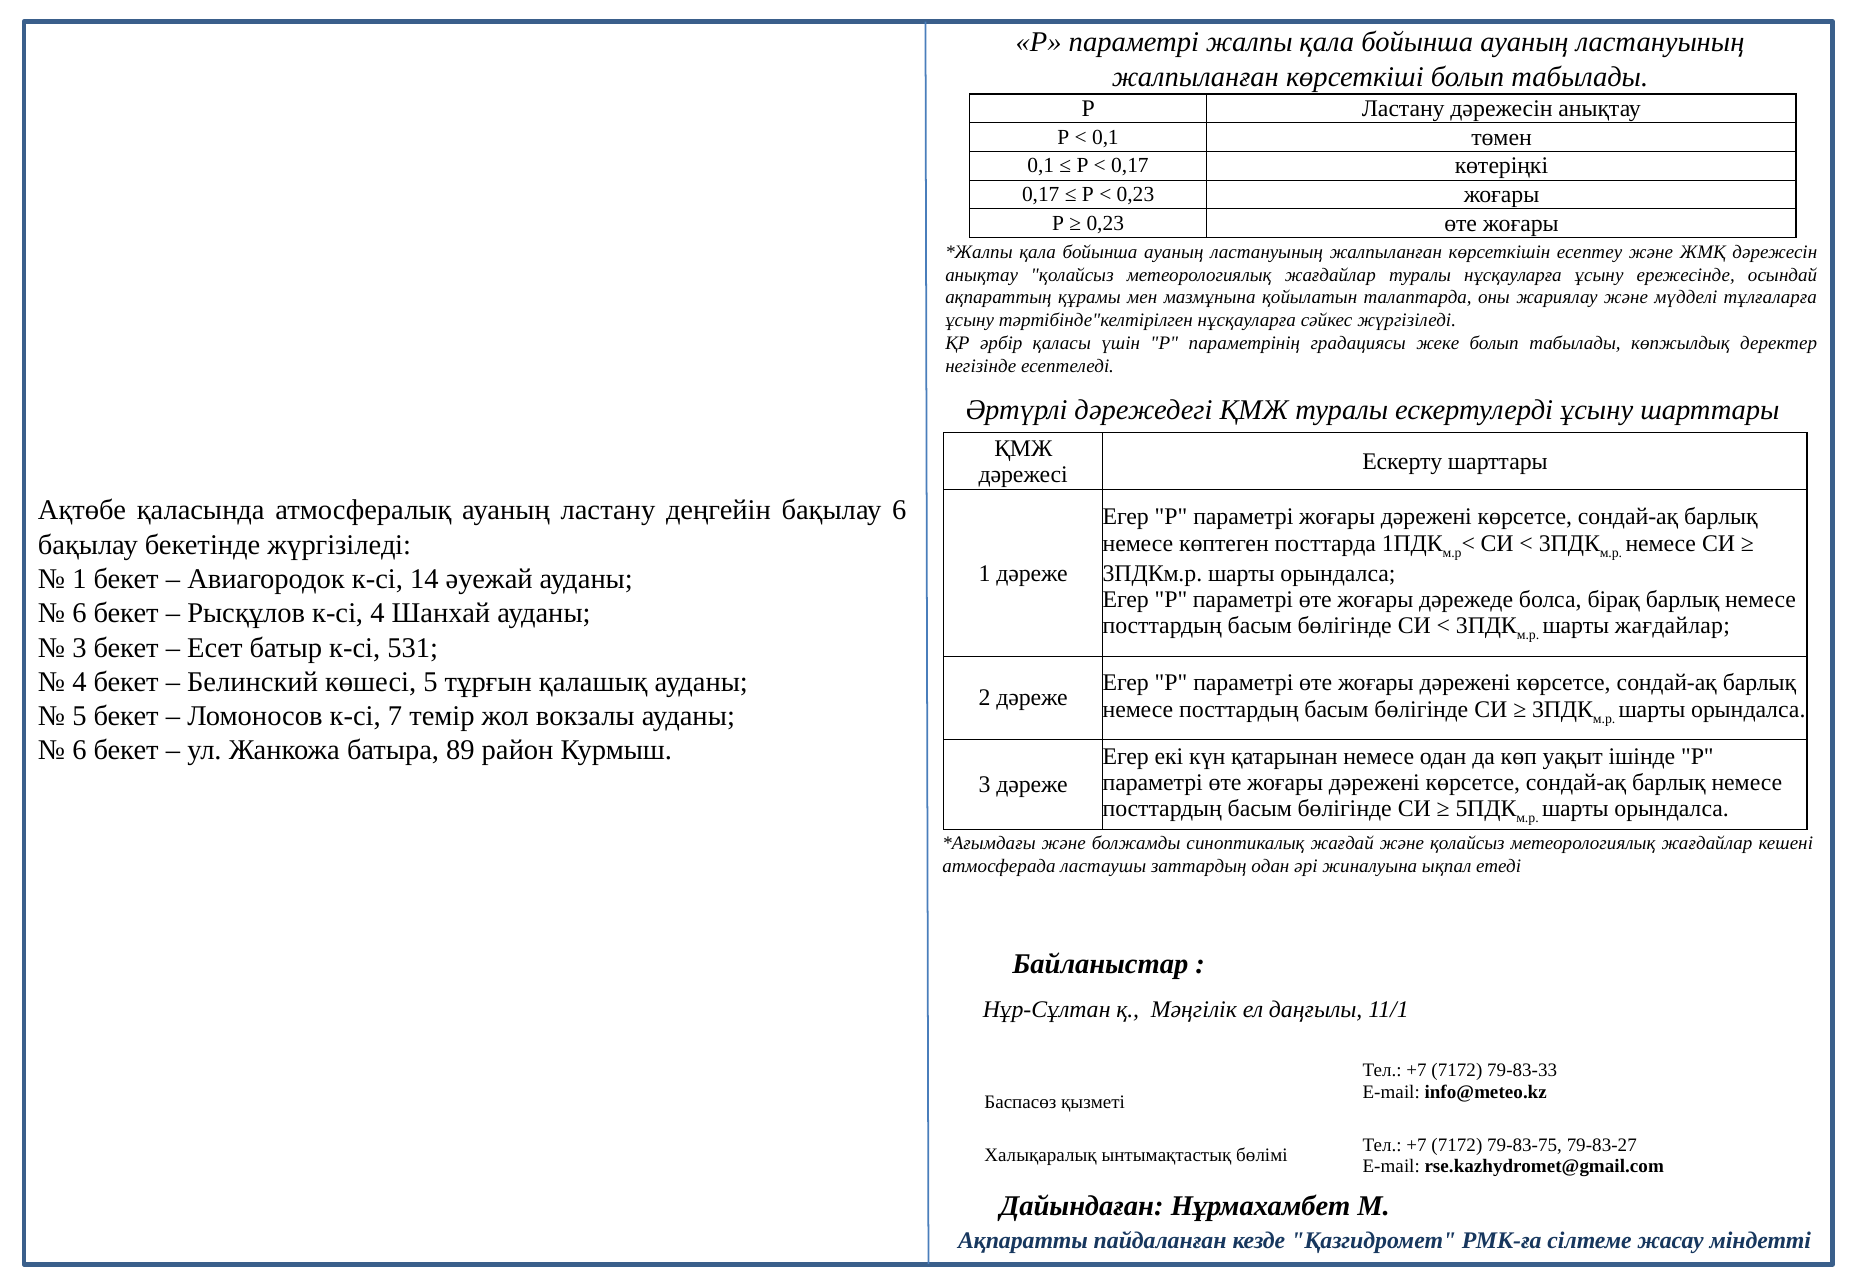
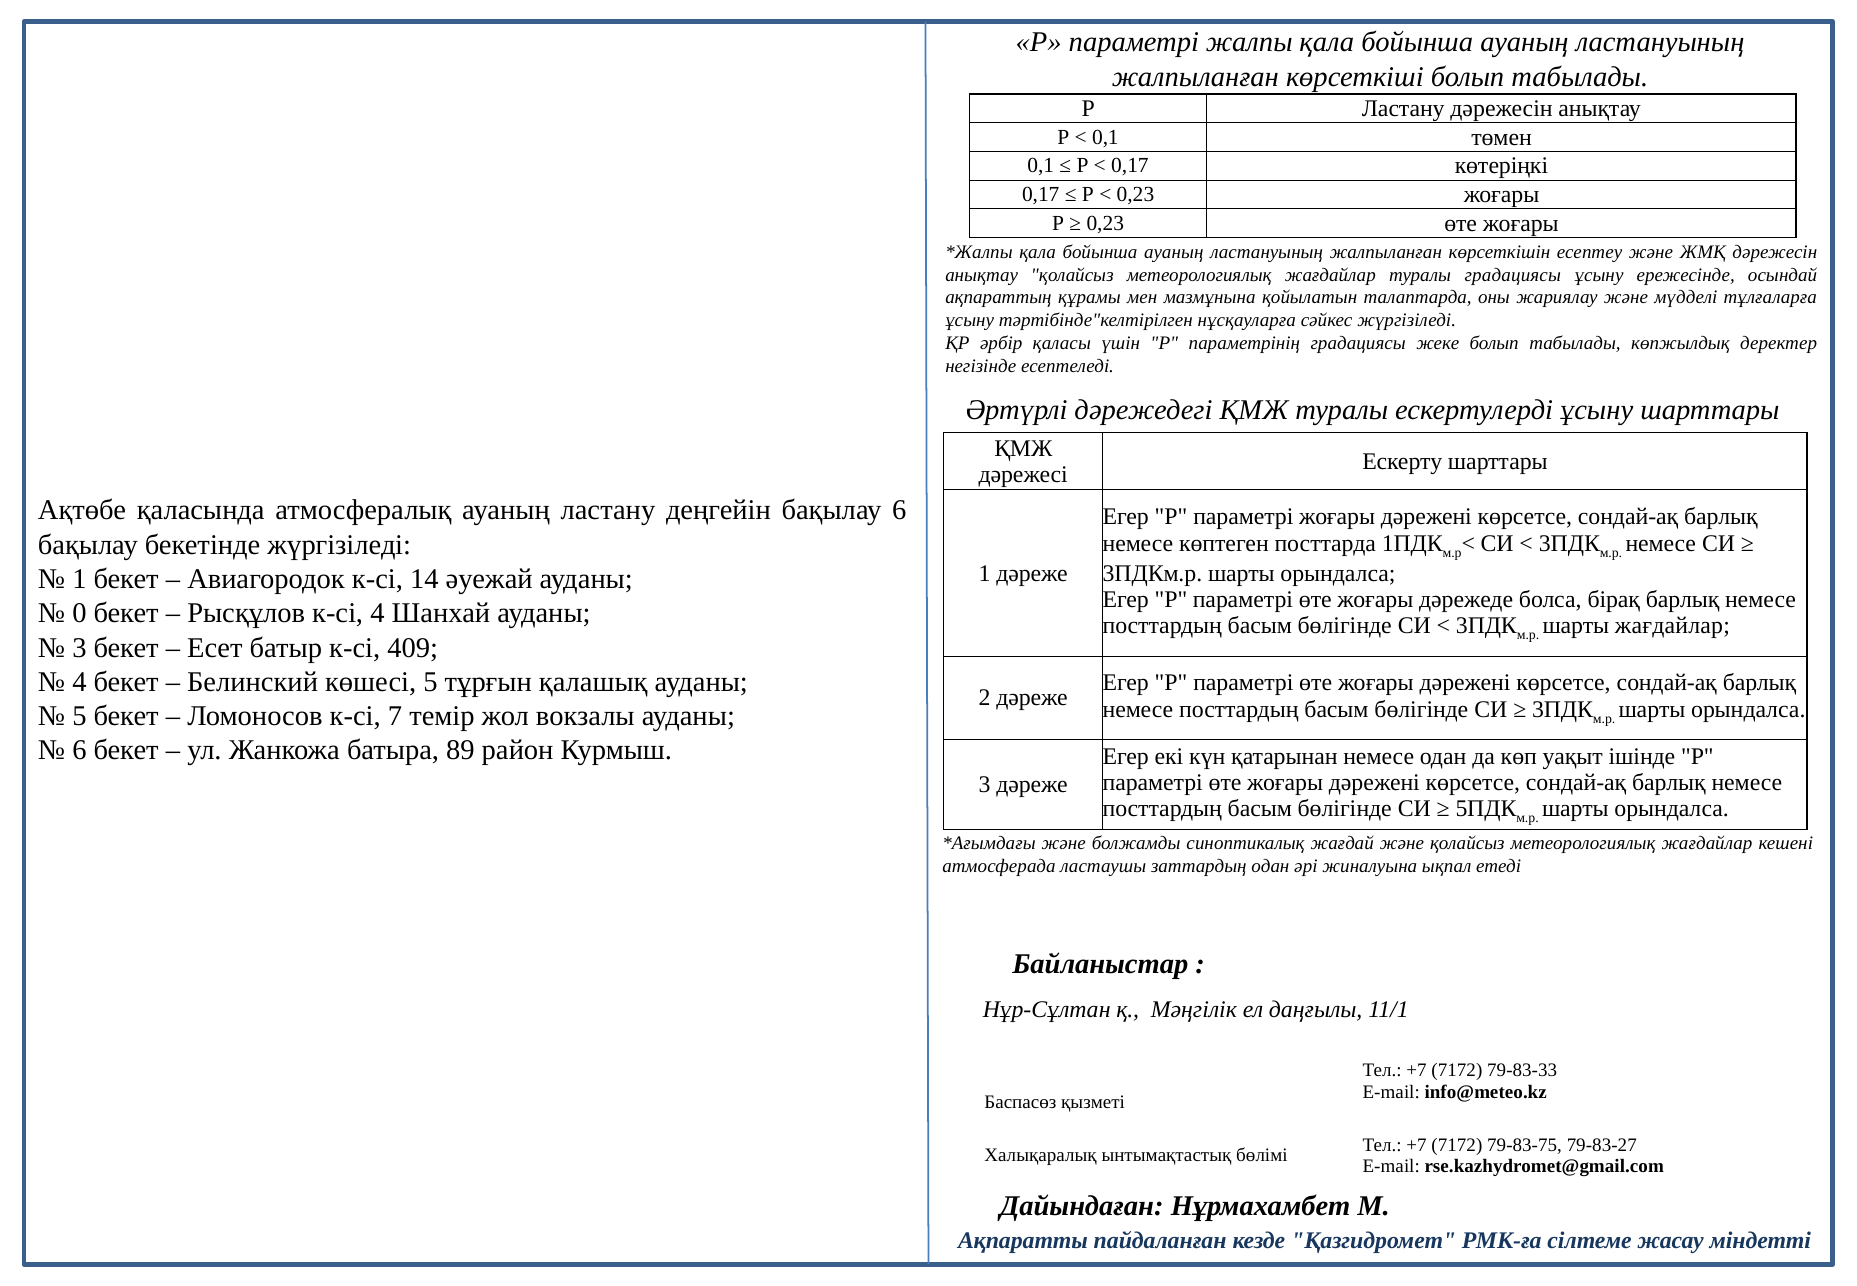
туралы нұсқауларға: нұсқауларға -> градациясы
6 at (79, 613): 6 -> 0
531: 531 -> 409
